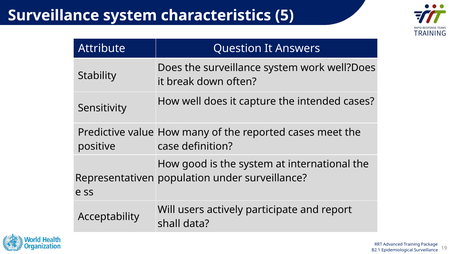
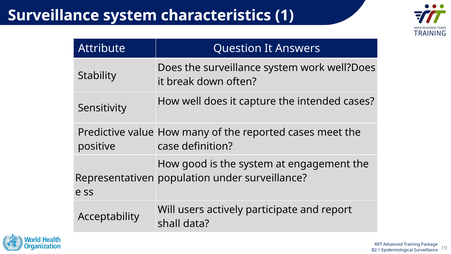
5: 5 -> 1
international: international -> engagement
